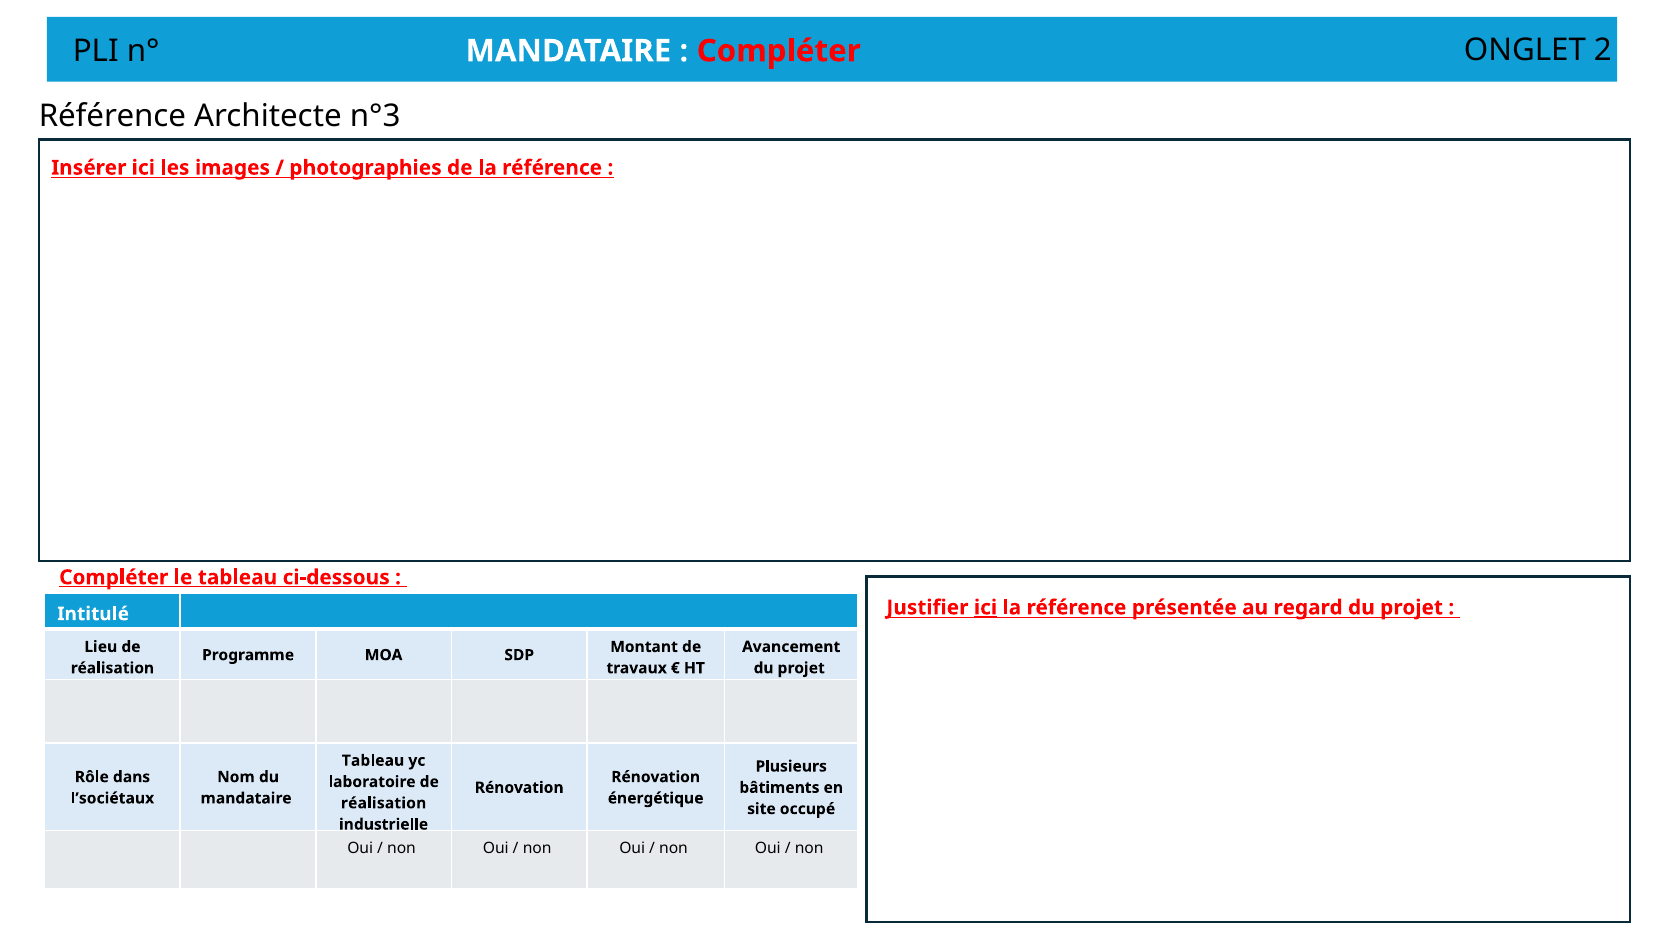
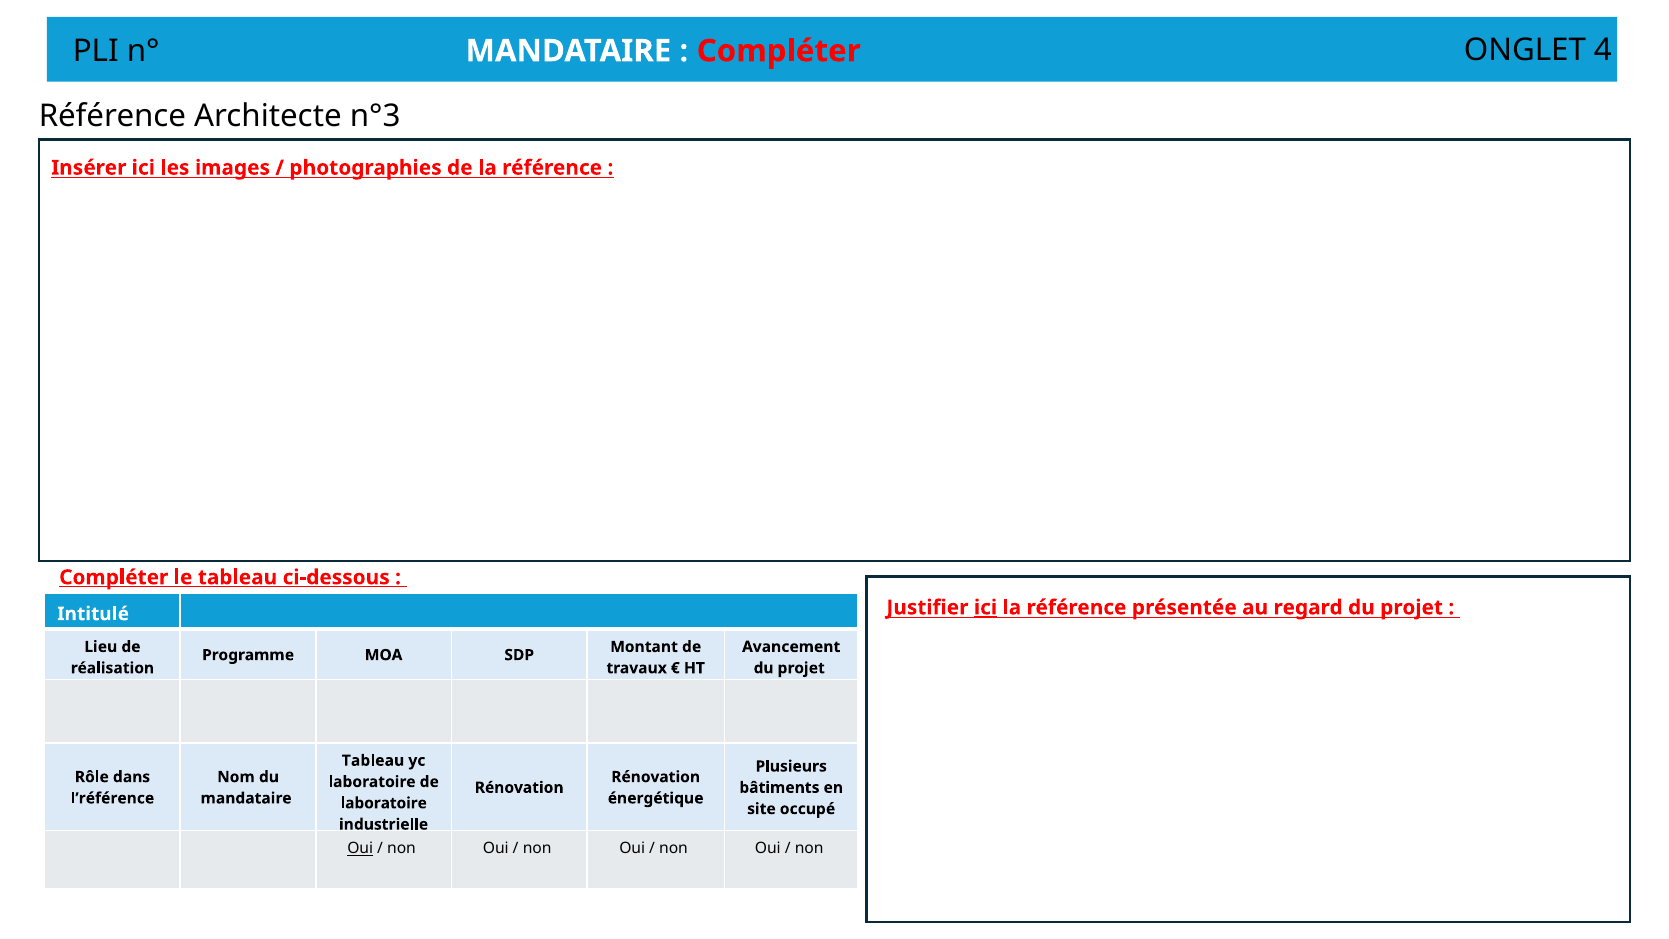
2: 2 -> 4
l’sociétaux: l’sociétaux -> l’référence
réalisation at (384, 803): réalisation -> laboratoire
Oui at (360, 848) underline: none -> present
